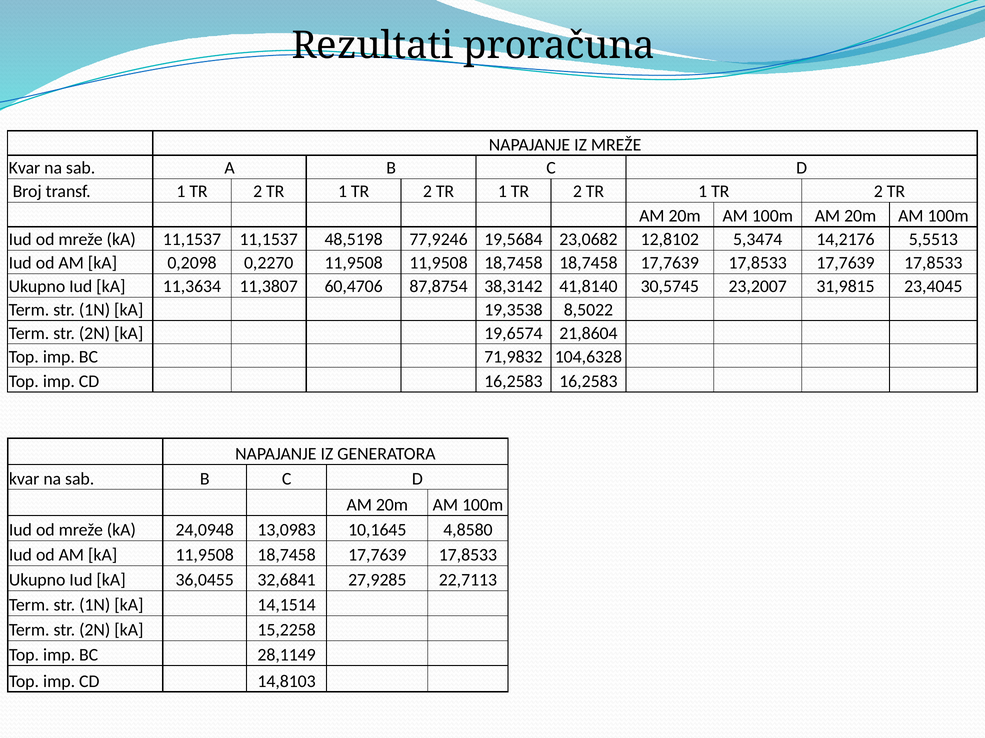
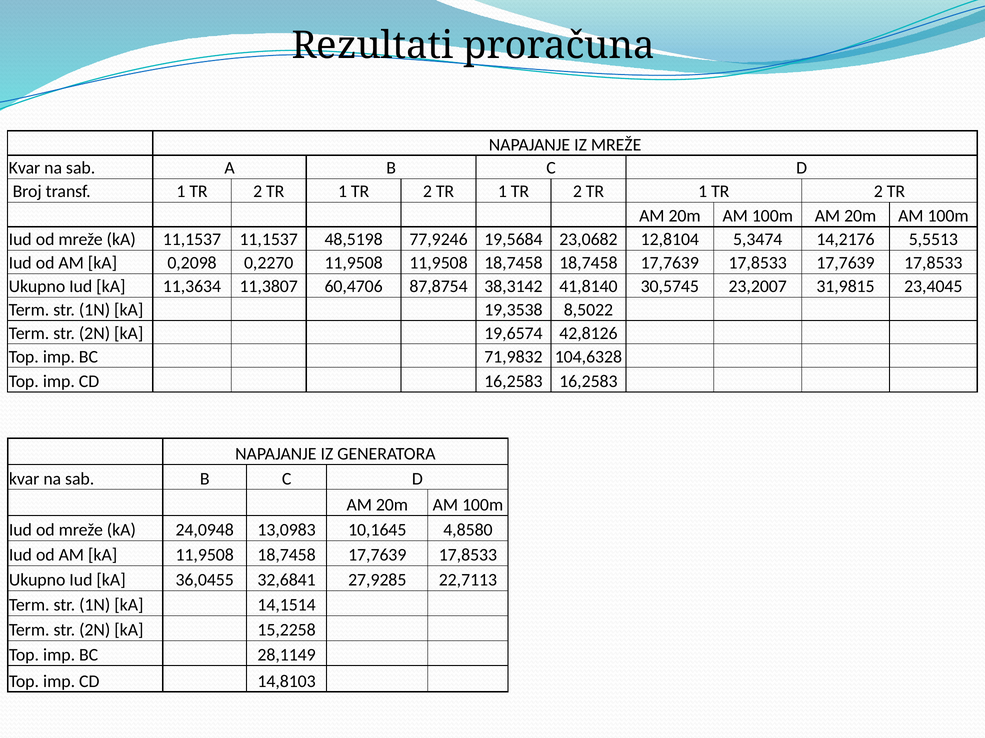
12,8102: 12,8102 -> 12,8104
21,8604: 21,8604 -> 42,8126
